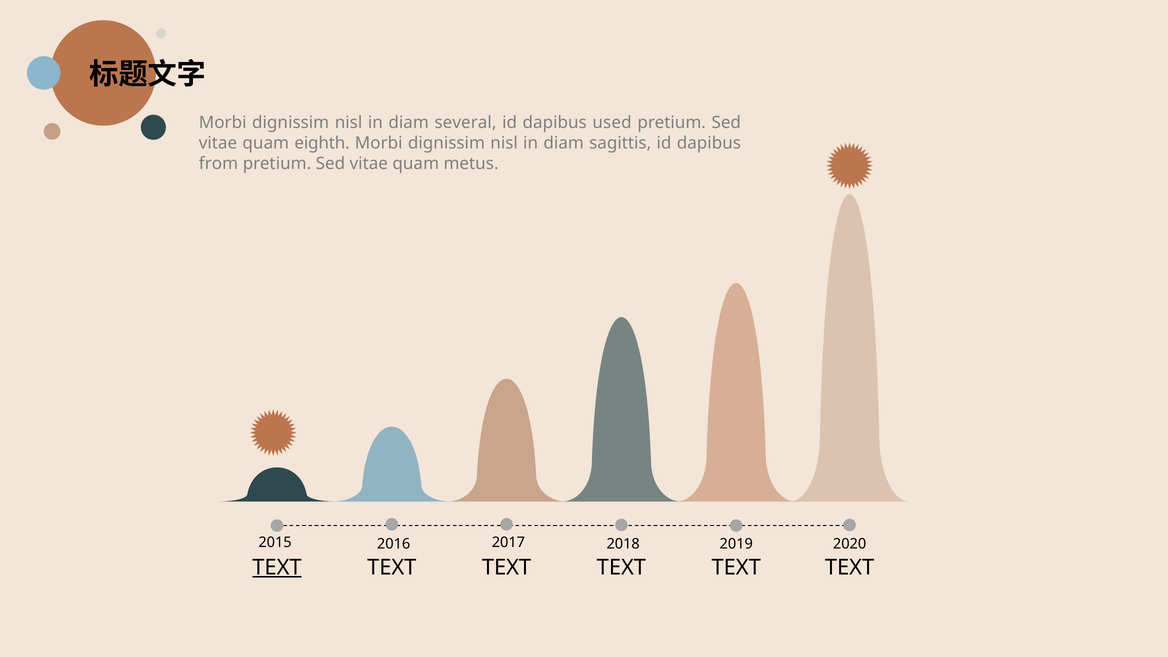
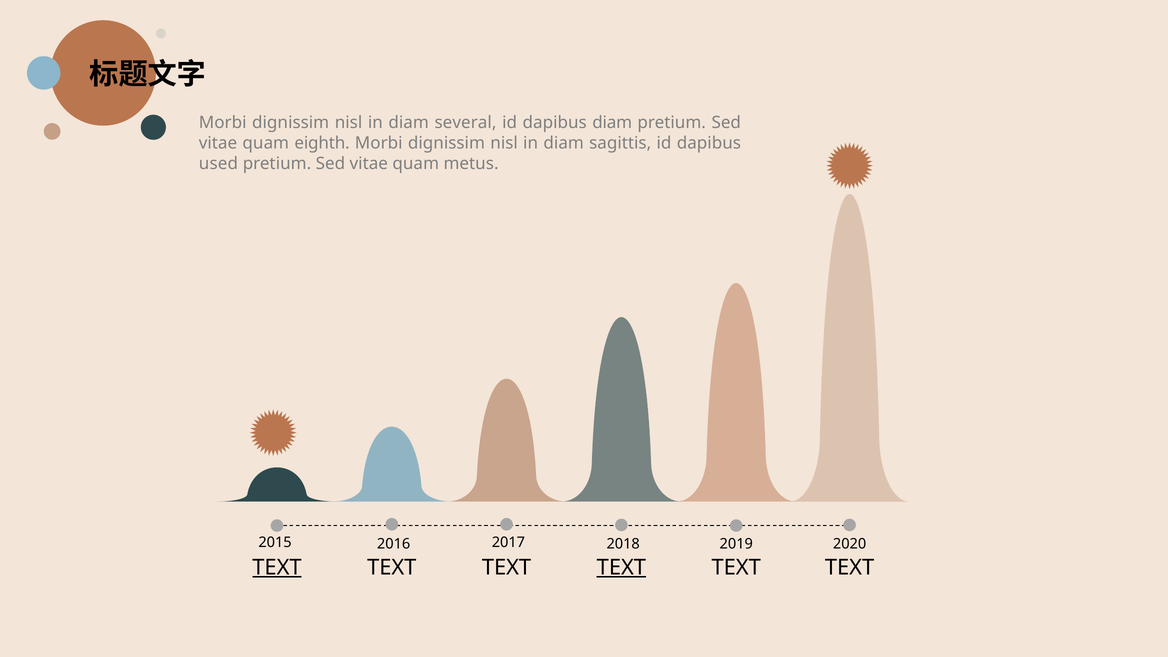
dapibus used: used -> diam
from: from -> used
TEXT at (621, 567) underline: none -> present
